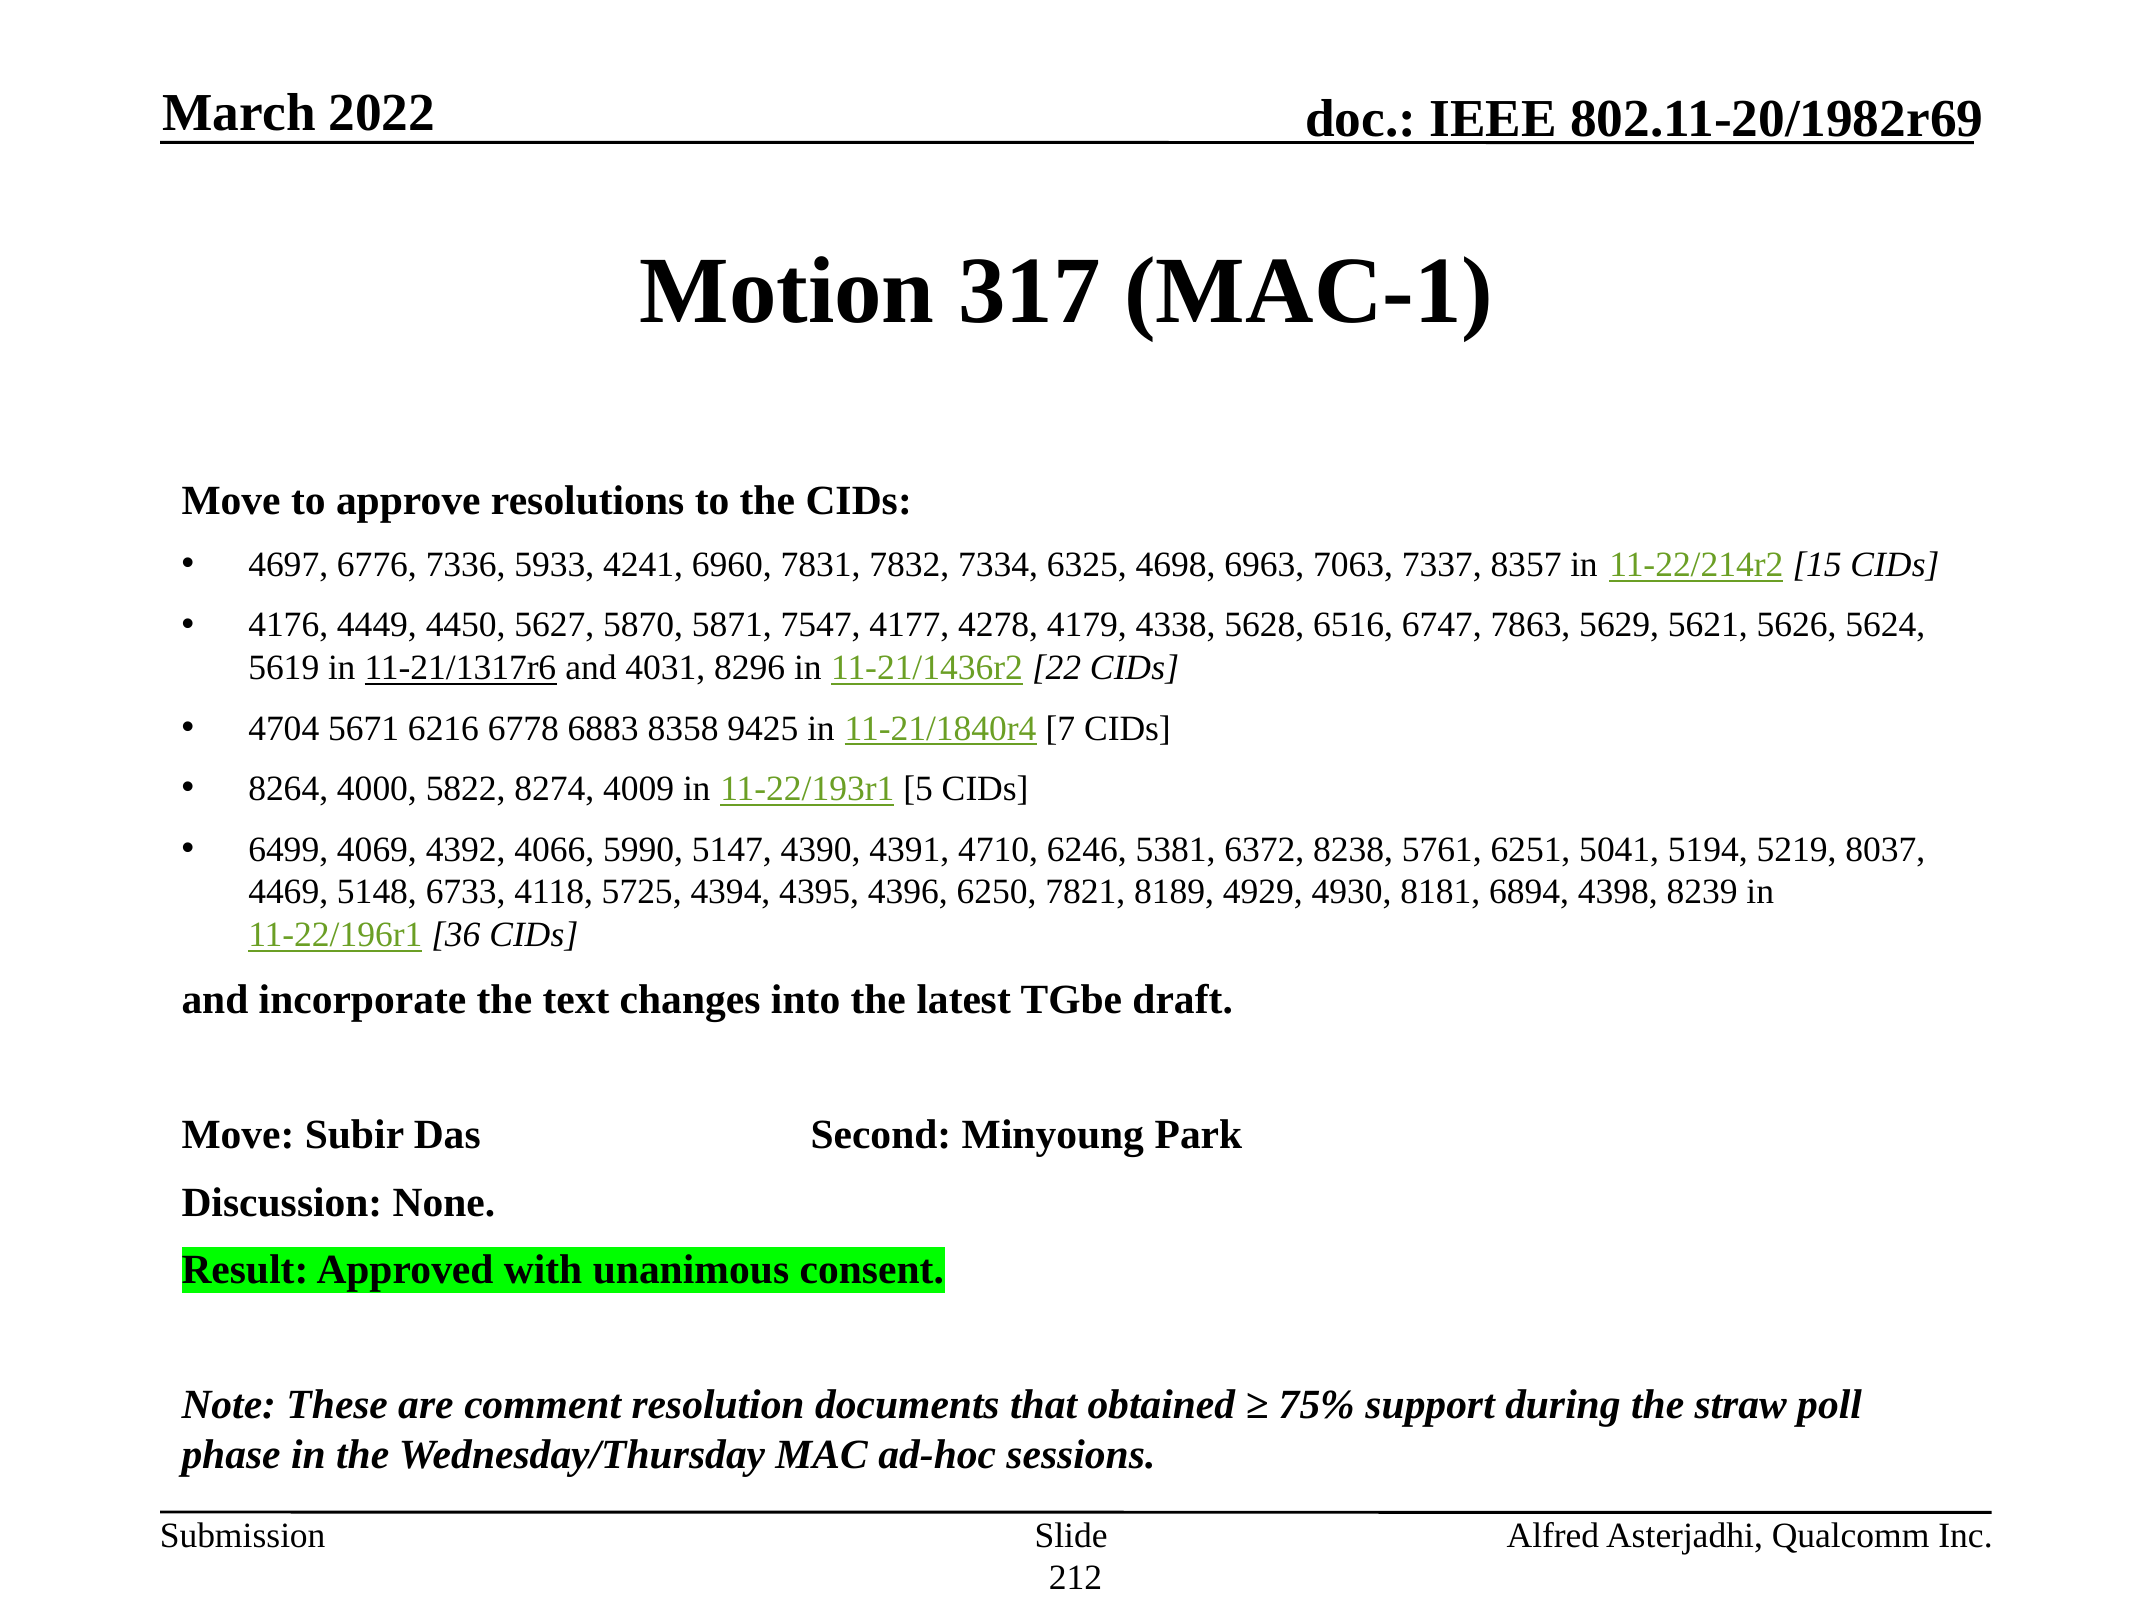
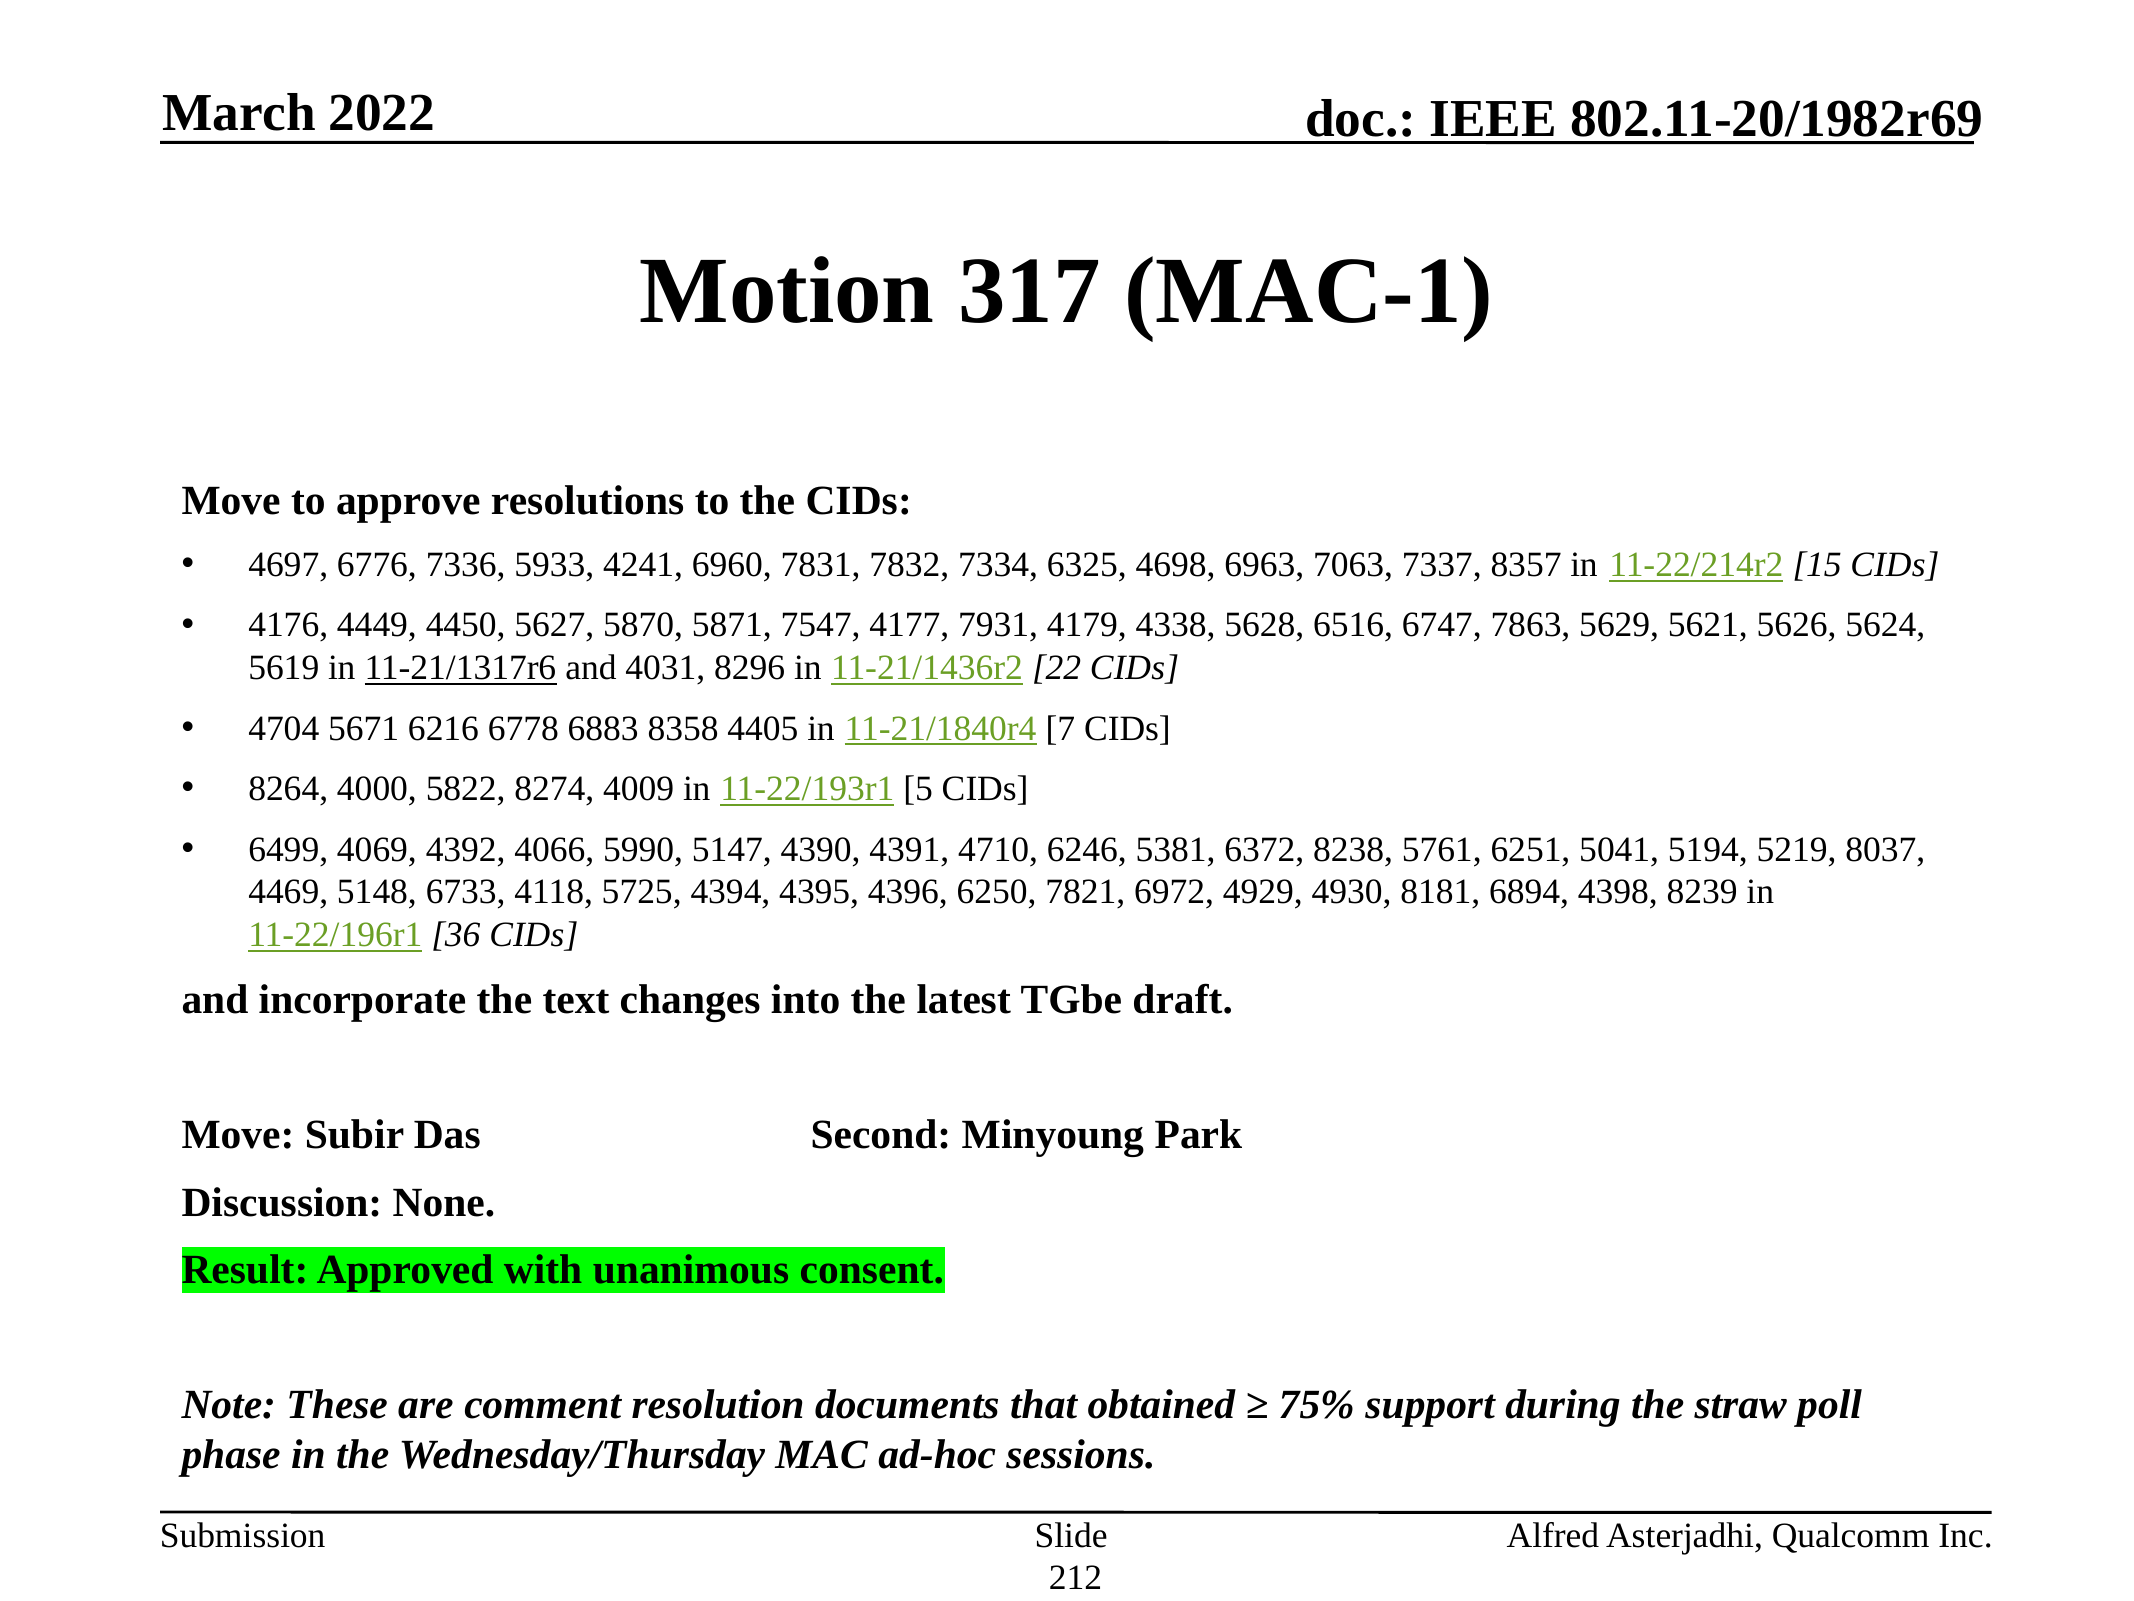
4278: 4278 -> 7931
9425: 9425 -> 4405
8189: 8189 -> 6972
